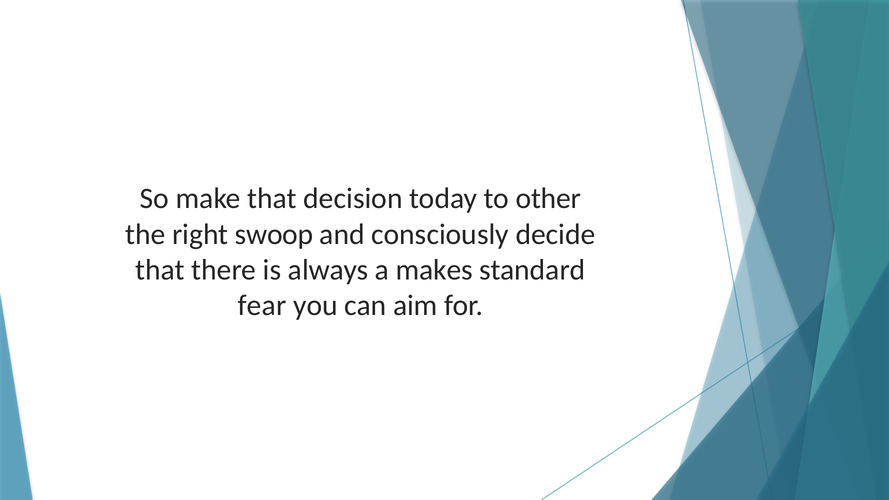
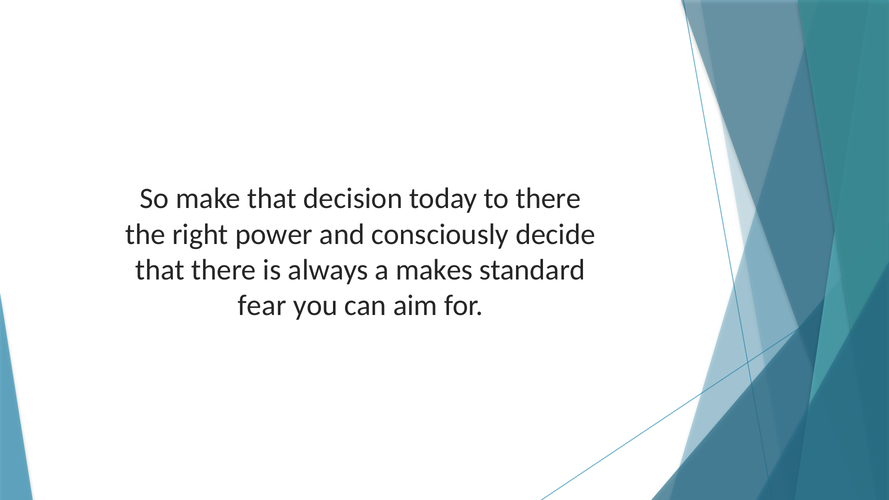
to other: other -> there
swoop: swoop -> power
